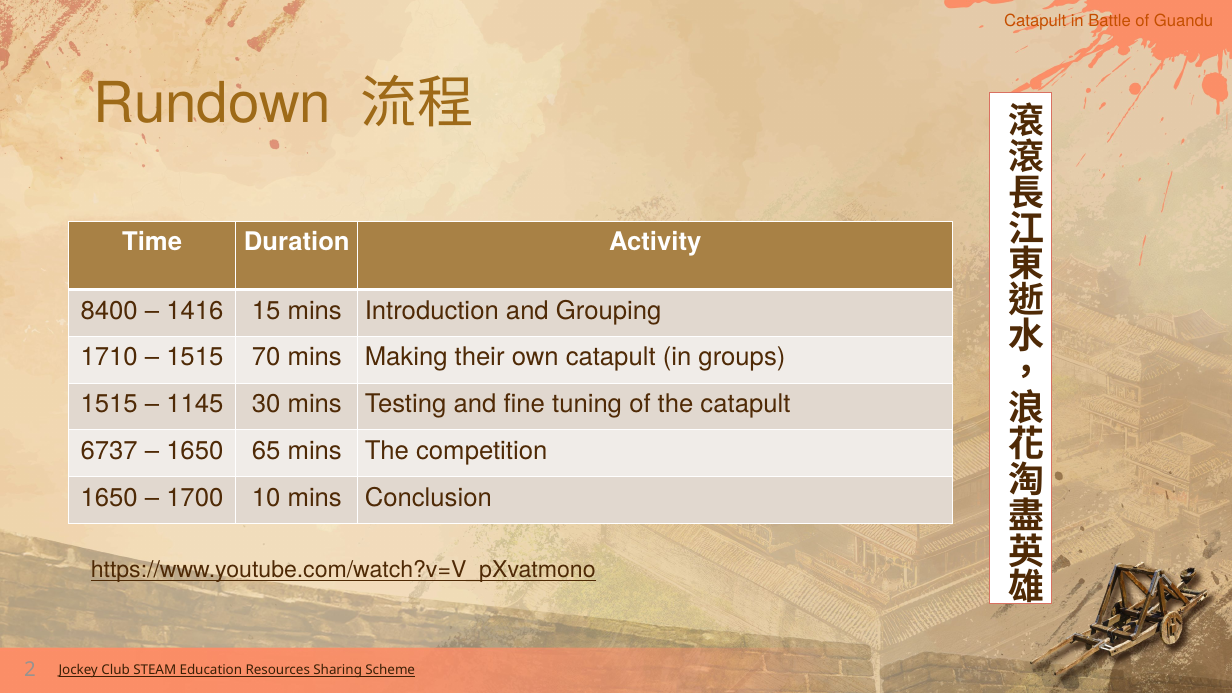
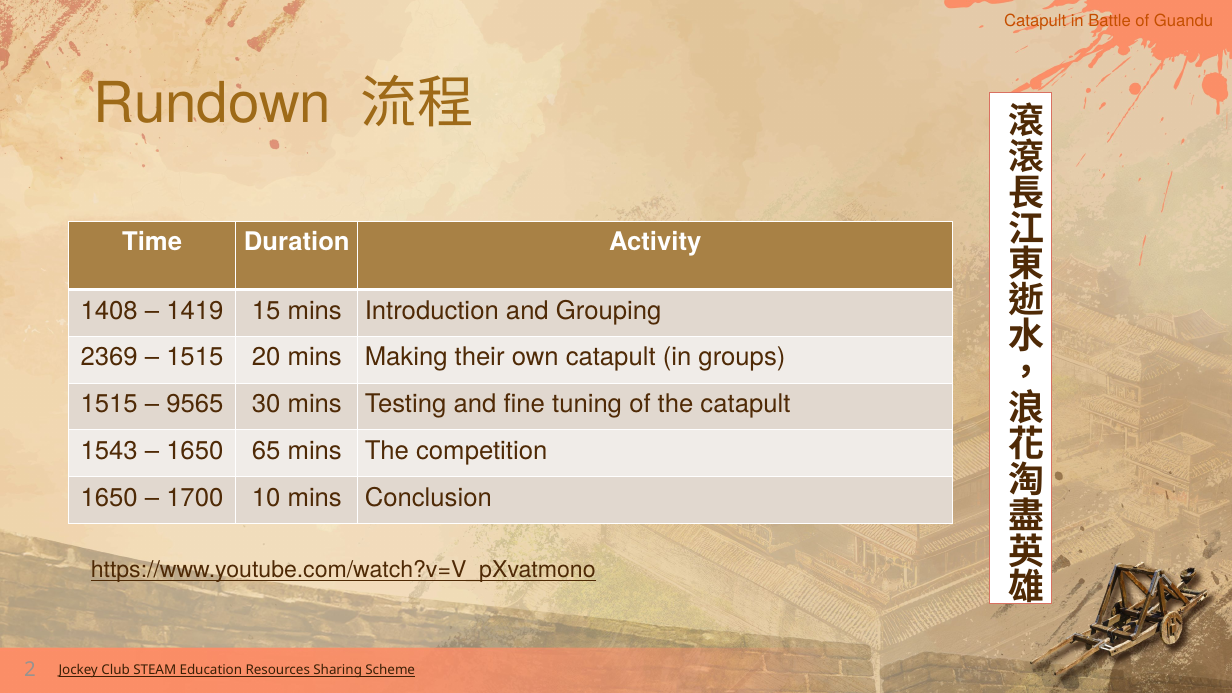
8400: 8400 -> 1408
1416: 1416 -> 1419
1710: 1710 -> 2369
70: 70 -> 20
1145: 1145 -> 9565
6737: 6737 -> 1543
